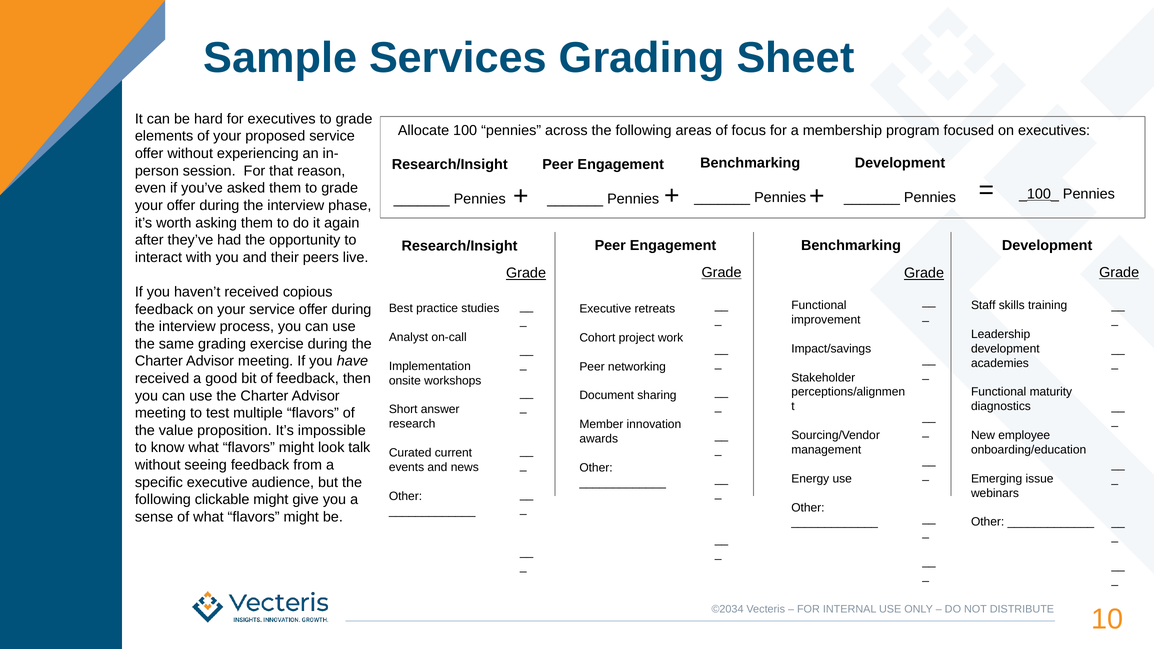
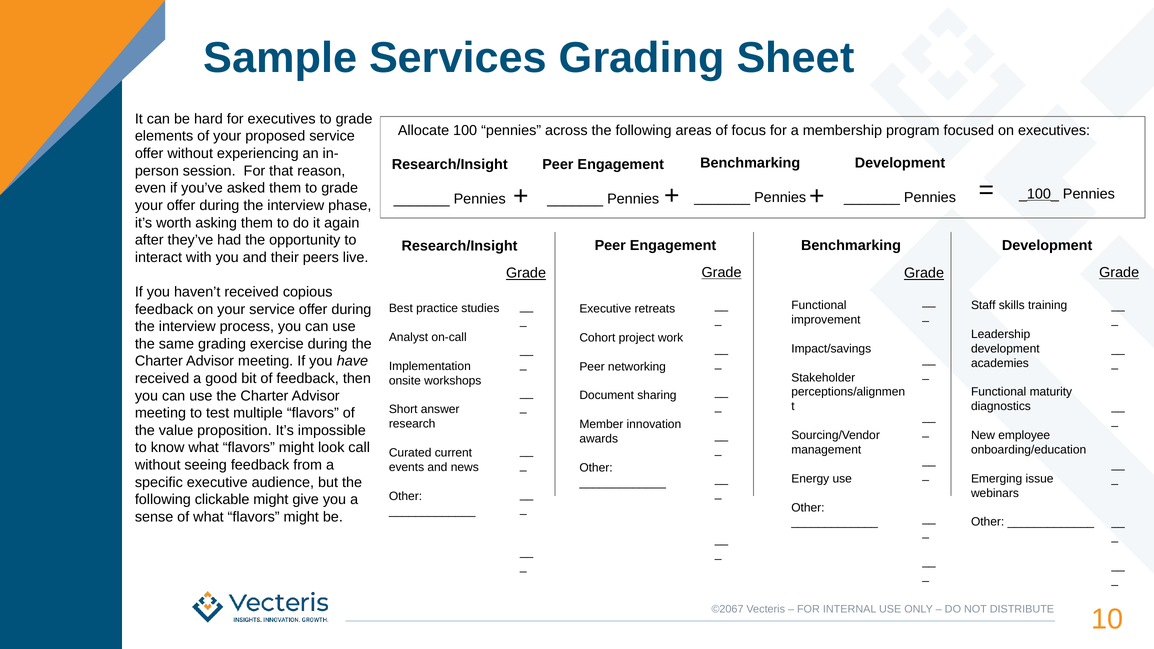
talk: talk -> call
©2034: ©2034 -> ©2067
